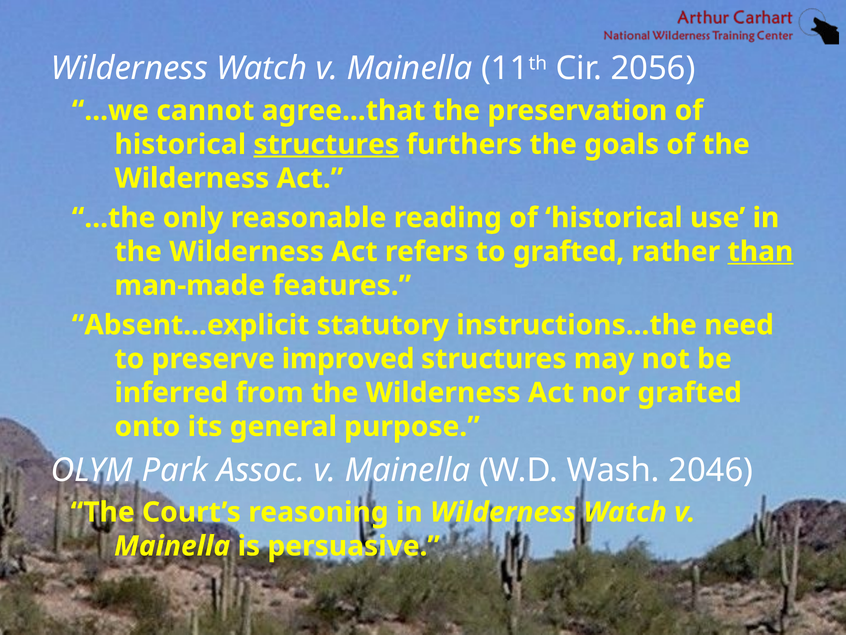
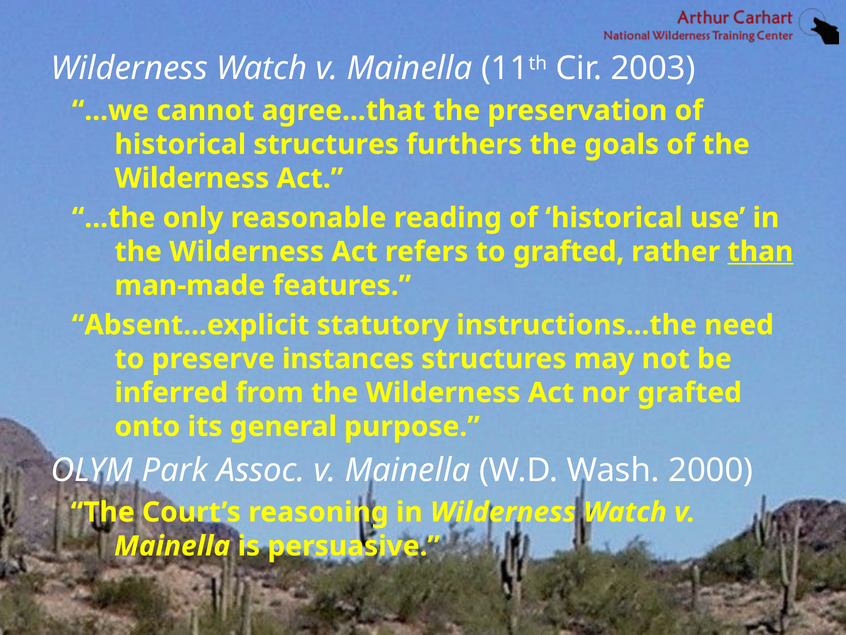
2056: 2056 -> 2003
structures at (326, 144) underline: present -> none
improved: improved -> instances
2046: 2046 -> 2000
